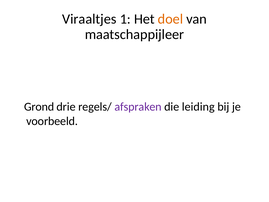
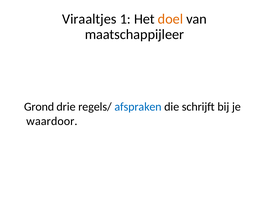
afspraken colour: purple -> blue
leiding: leiding -> schrijft
voorbeeld: voorbeeld -> waardoor
